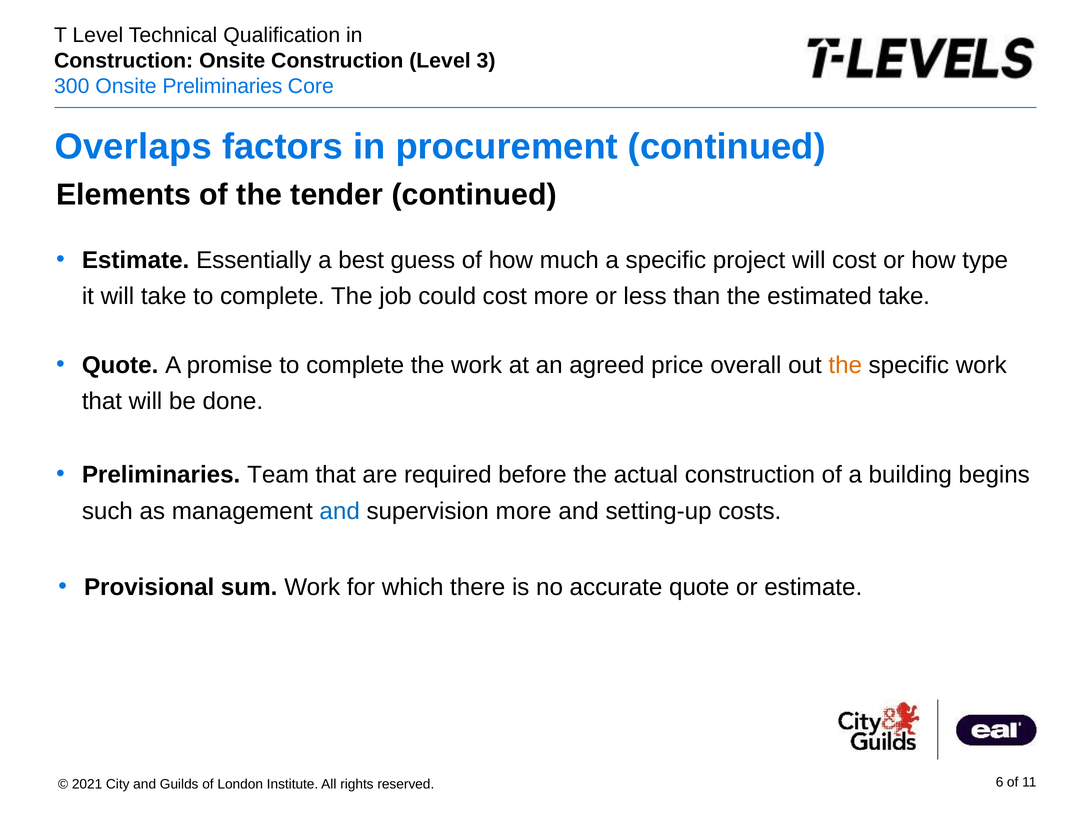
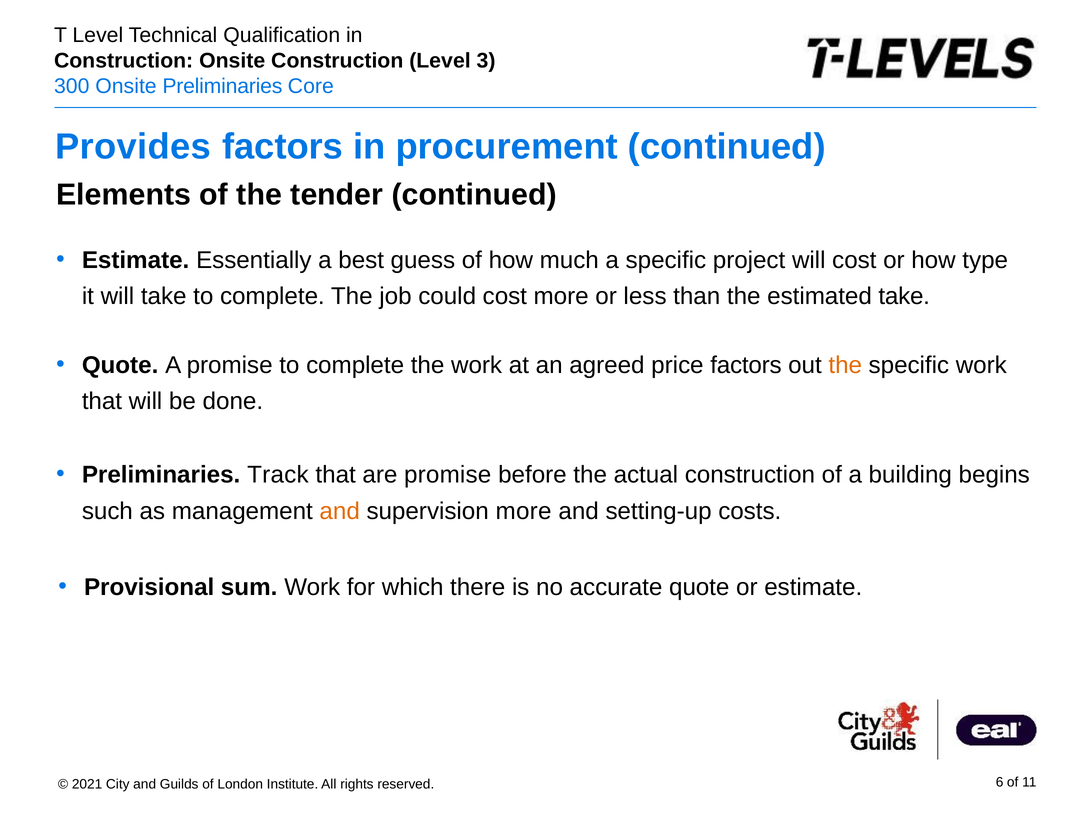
Overlaps: Overlaps -> Provides
price overall: overall -> factors
Team: Team -> Track
are required: required -> promise
and at (340, 511) colour: blue -> orange
